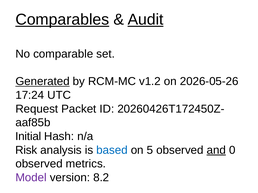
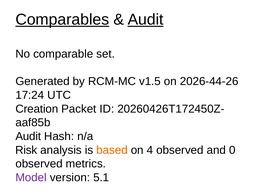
Generated underline: present -> none
v1.2: v1.2 -> v1.5
2026-05-26: 2026-05-26 -> 2026-44-26
Request: Request -> Creation
Initial at (28, 137): Initial -> Audit
based colour: blue -> orange
5: 5 -> 4
and underline: present -> none
8.2: 8.2 -> 5.1
